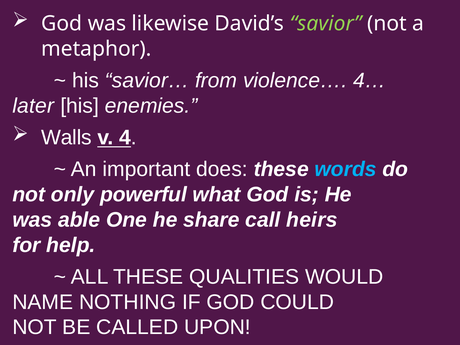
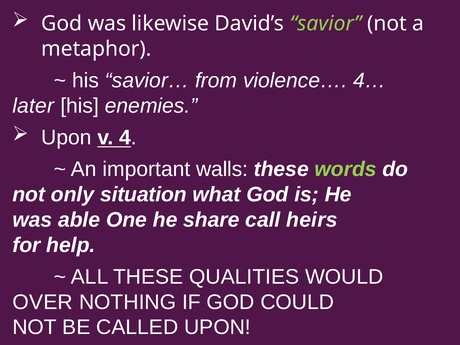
Walls at (66, 137): Walls -> Upon
does: does -> walls
words colour: light blue -> light green
powerful: powerful -> situation
NAME: NAME -> OVER
